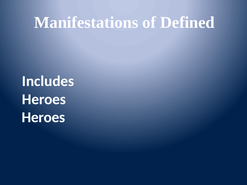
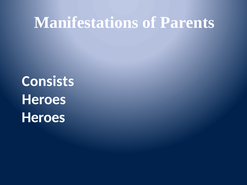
Defined: Defined -> Parents
Includes: Includes -> Consists
